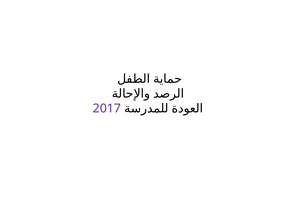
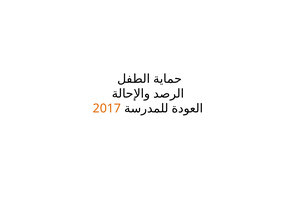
2017 colour: purple -> orange
